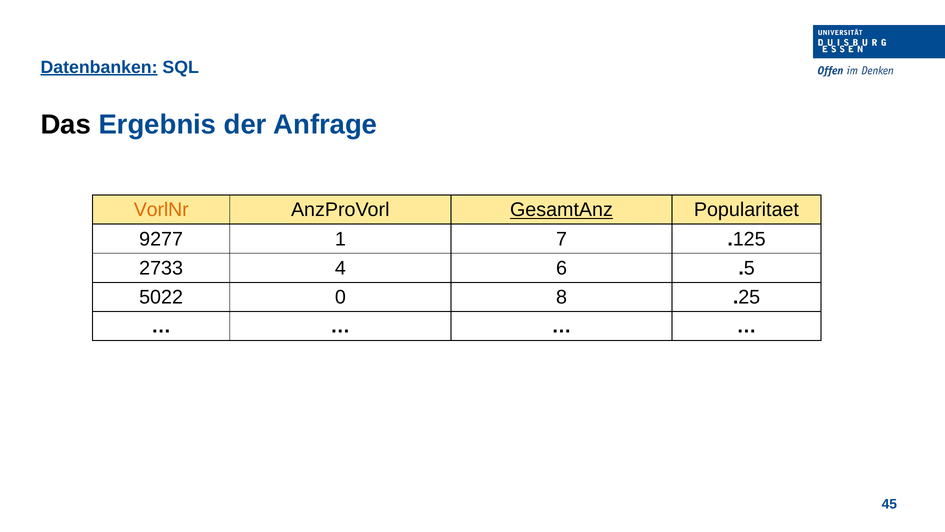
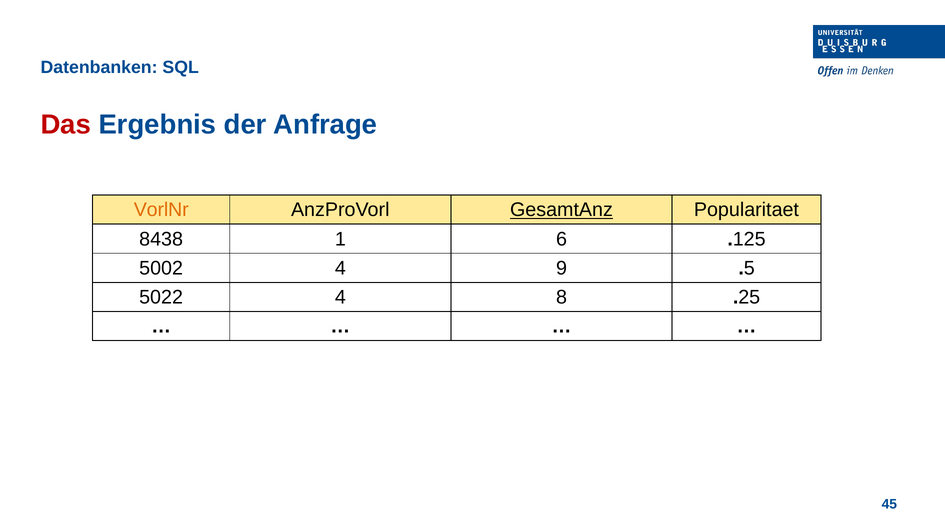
Datenbanken underline: present -> none
Das colour: black -> red
9277: 9277 -> 8438
7: 7 -> 6
2733: 2733 -> 5002
6: 6 -> 9
5022 0: 0 -> 4
